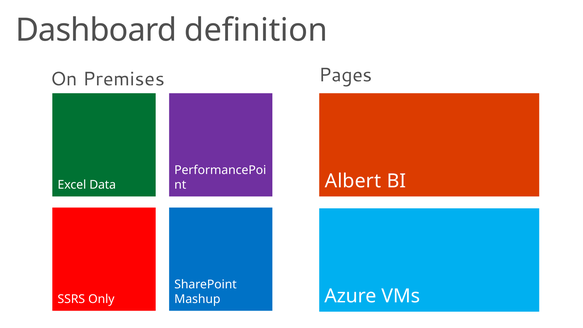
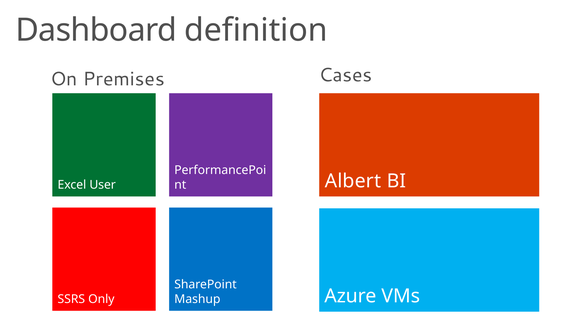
Pages: Pages -> Cases
Data: Data -> User
